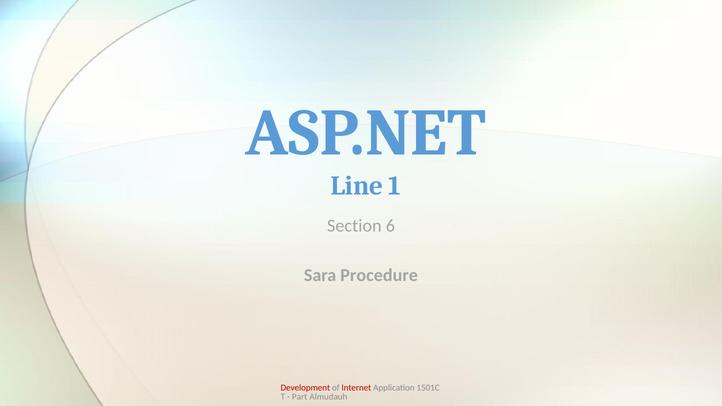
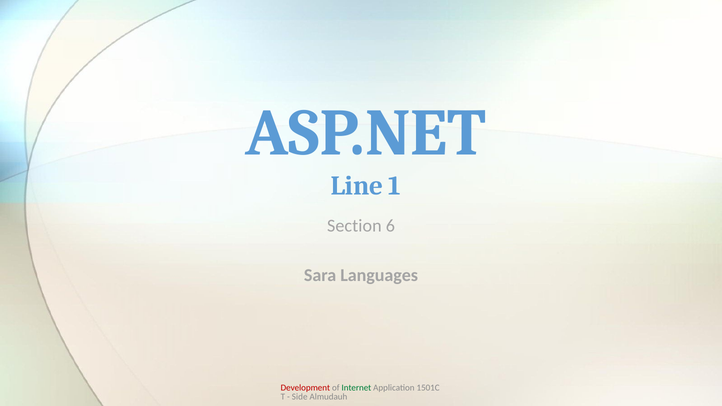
Procedure: Procedure -> Languages
Internet colour: red -> green
Part: Part -> Side
